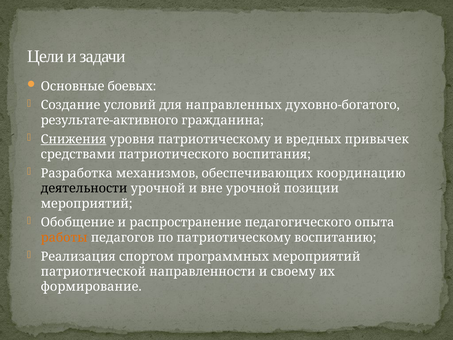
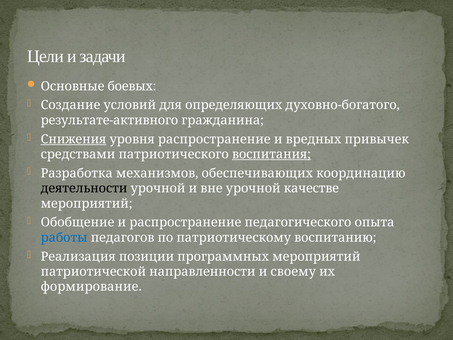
направленных: направленных -> определяющих
уровня патриотическому: патриотическому -> распространение
воспитания underline: none -> present
позиции: позиции -> качестве
работы colour: orange -> blue
спортом: спортом -> позиции
